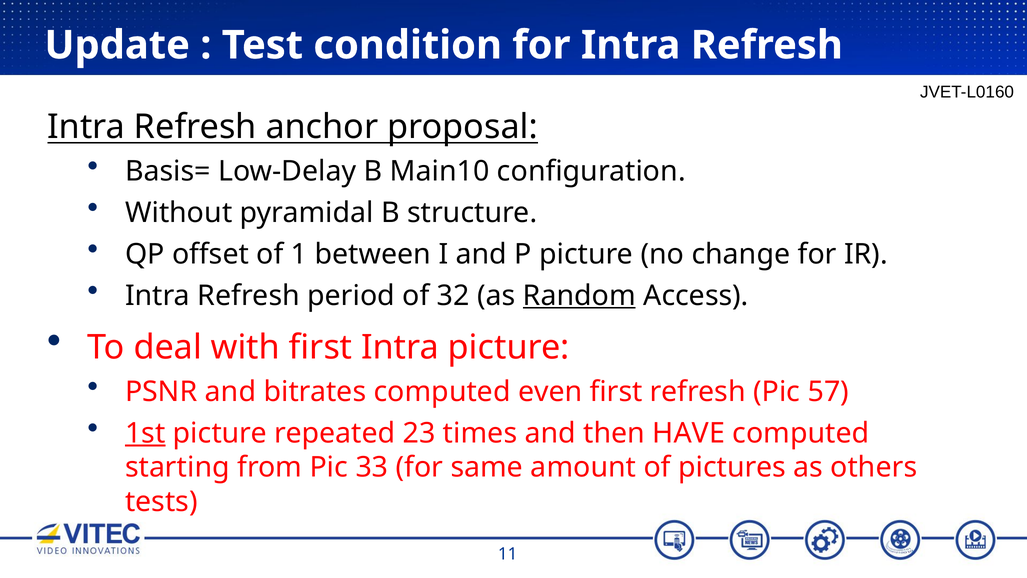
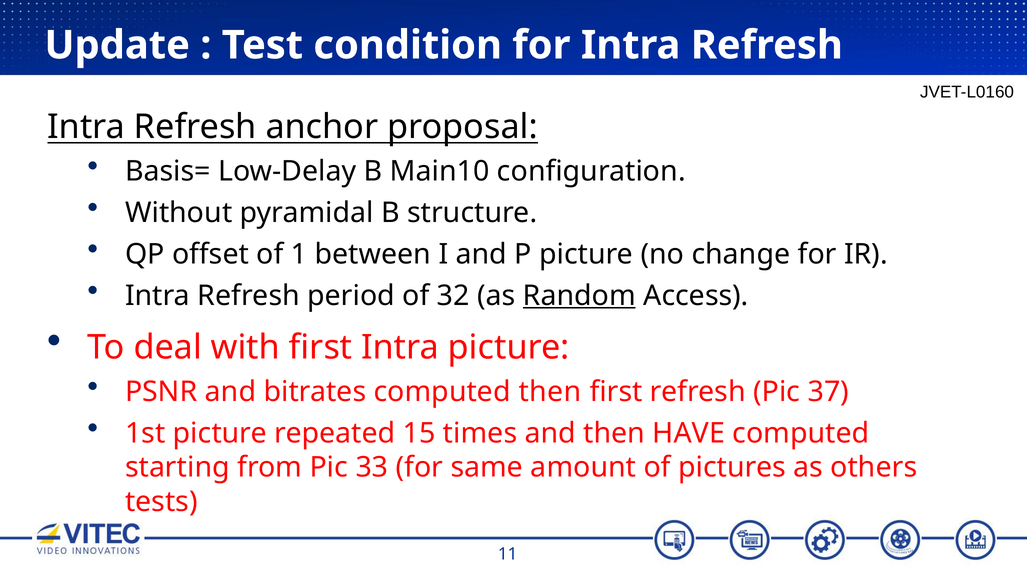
computed even: even -> then
57: 57 -> 37
1st underline: present -> none
23: 23 -> 15
